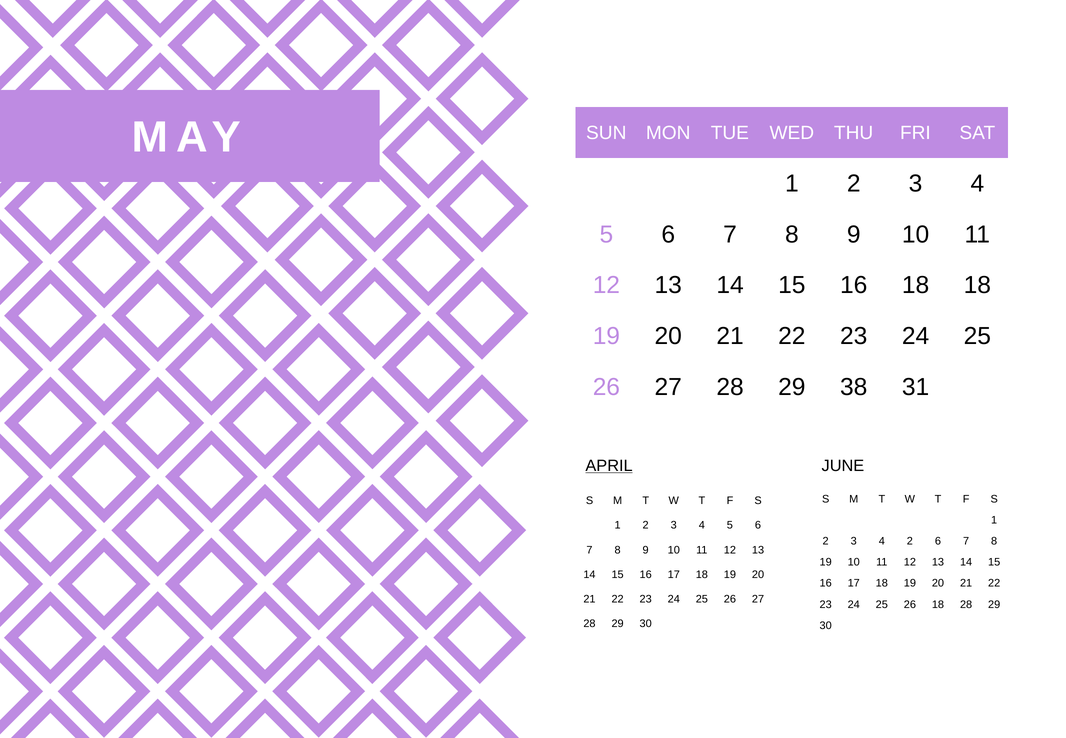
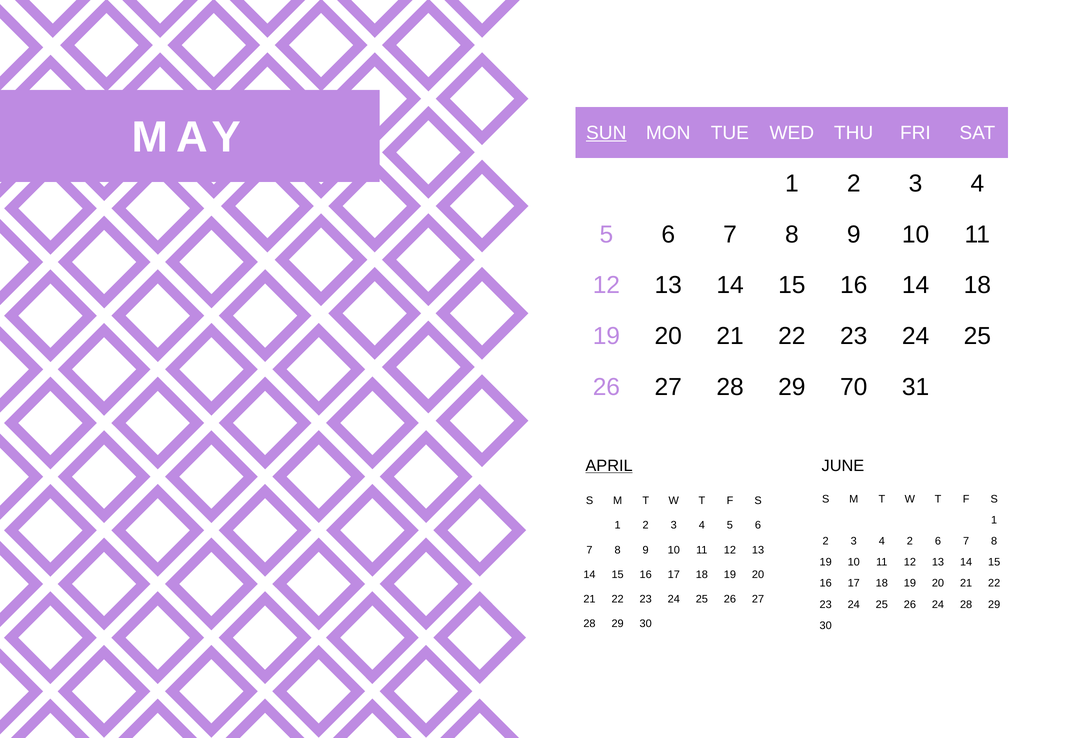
SUN underline: none -> present
16 18: 18 -> 14
38: 38 -> 70
26 18: 18 -> 24
